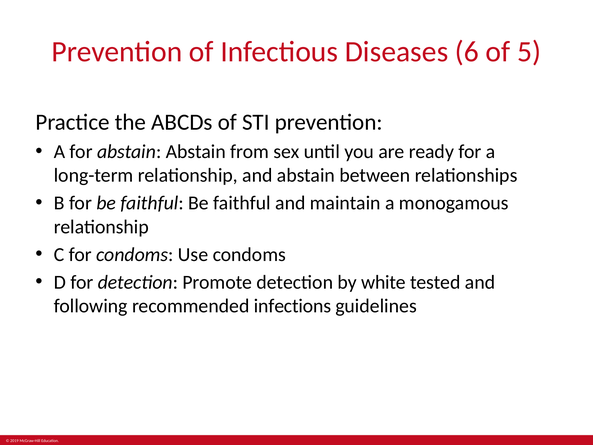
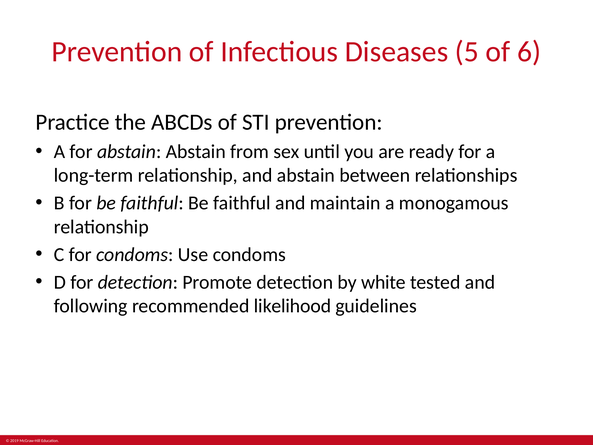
6: 6 -> 5
5: 5 -> 6
infections: infections -> likelihood
